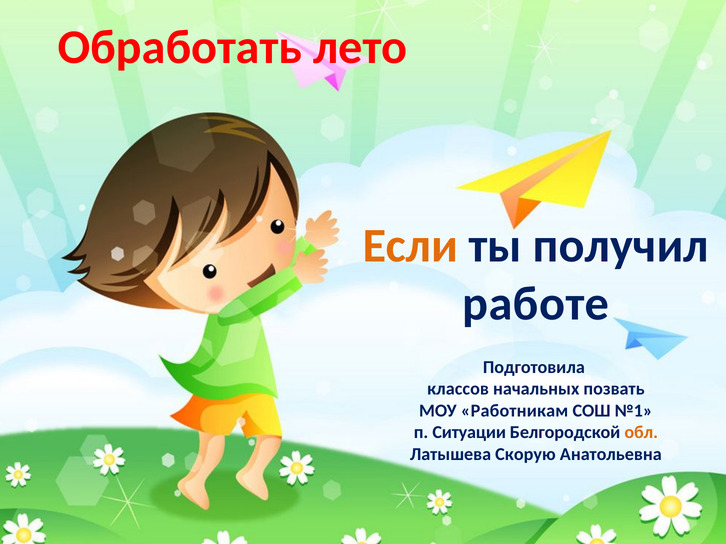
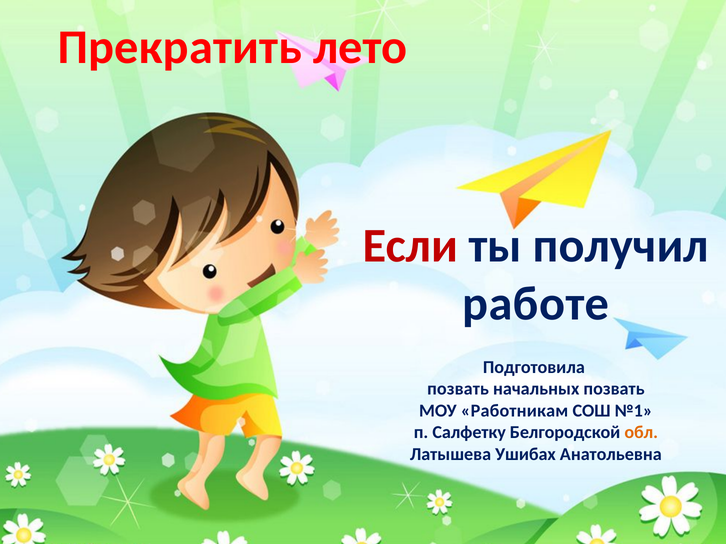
Обработать: Обработать -> Прекратить
Если colour: orange -> red
классов at (458, 389): классов -> позвать
Ситуации: Ситуации -> Салфетку
Скорую: Скорую -> Ушибах
